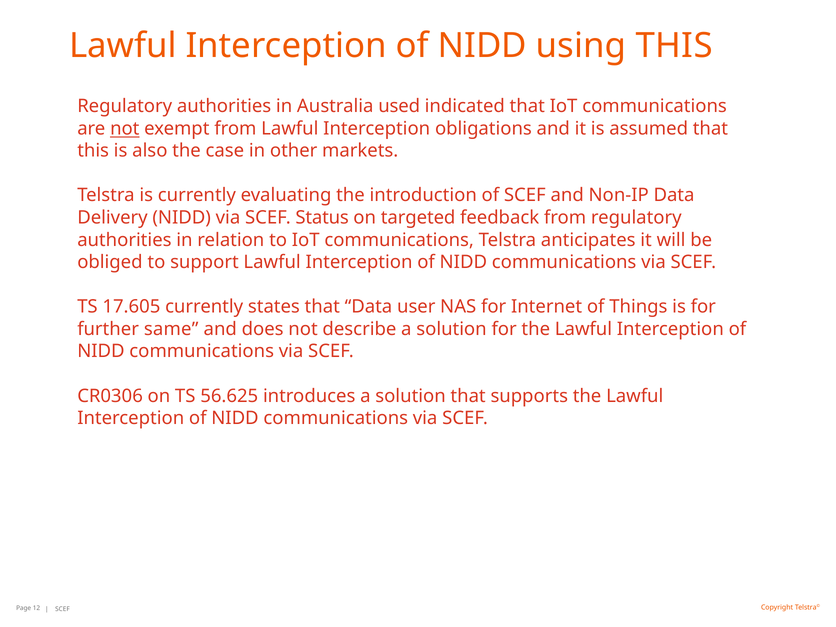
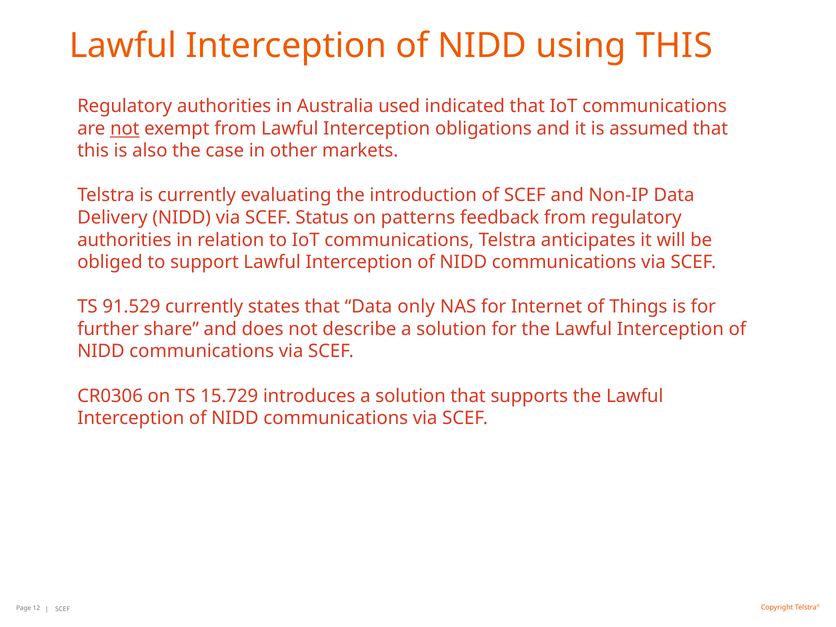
targeted: targeted -> patterns
17.605: 17.605 -> 91.529
user: user -> only
same: same -> share
56.625: 56.625 -> 15.729
